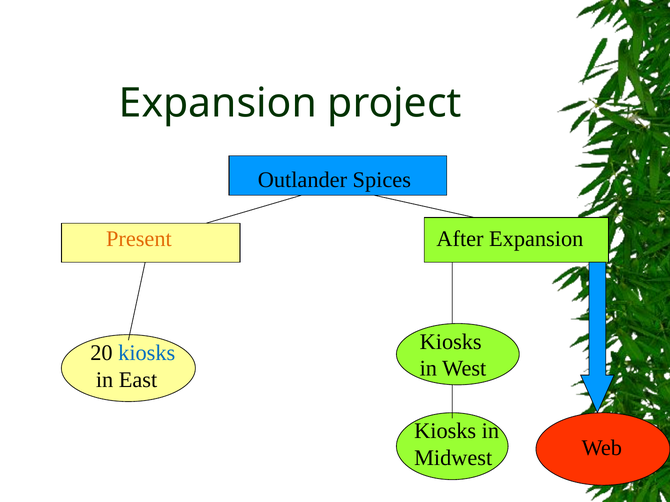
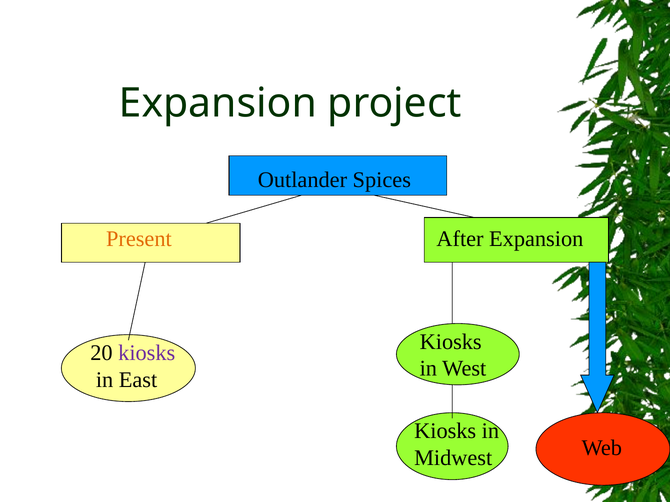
kiosks at (147, 353) colour: blue -> purple
